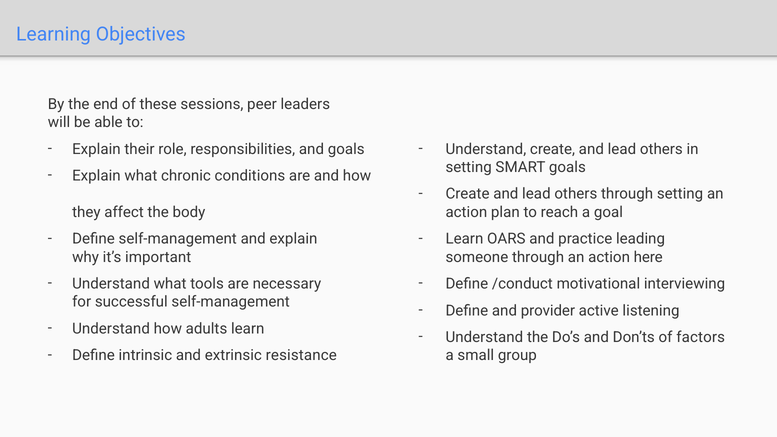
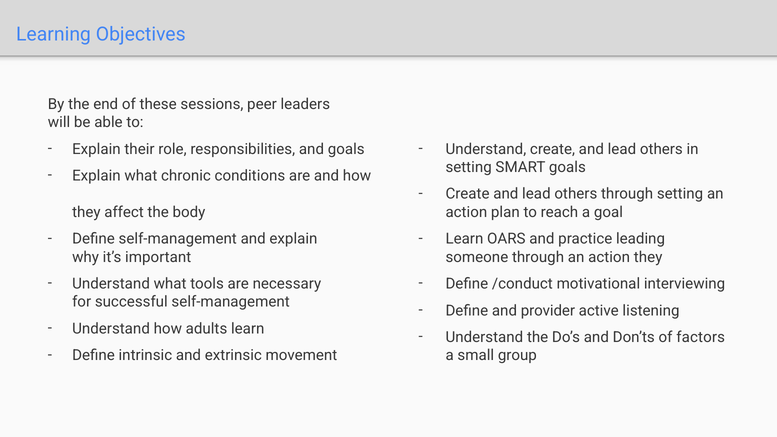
action here: here -> they
resistance: resistance -> movement
